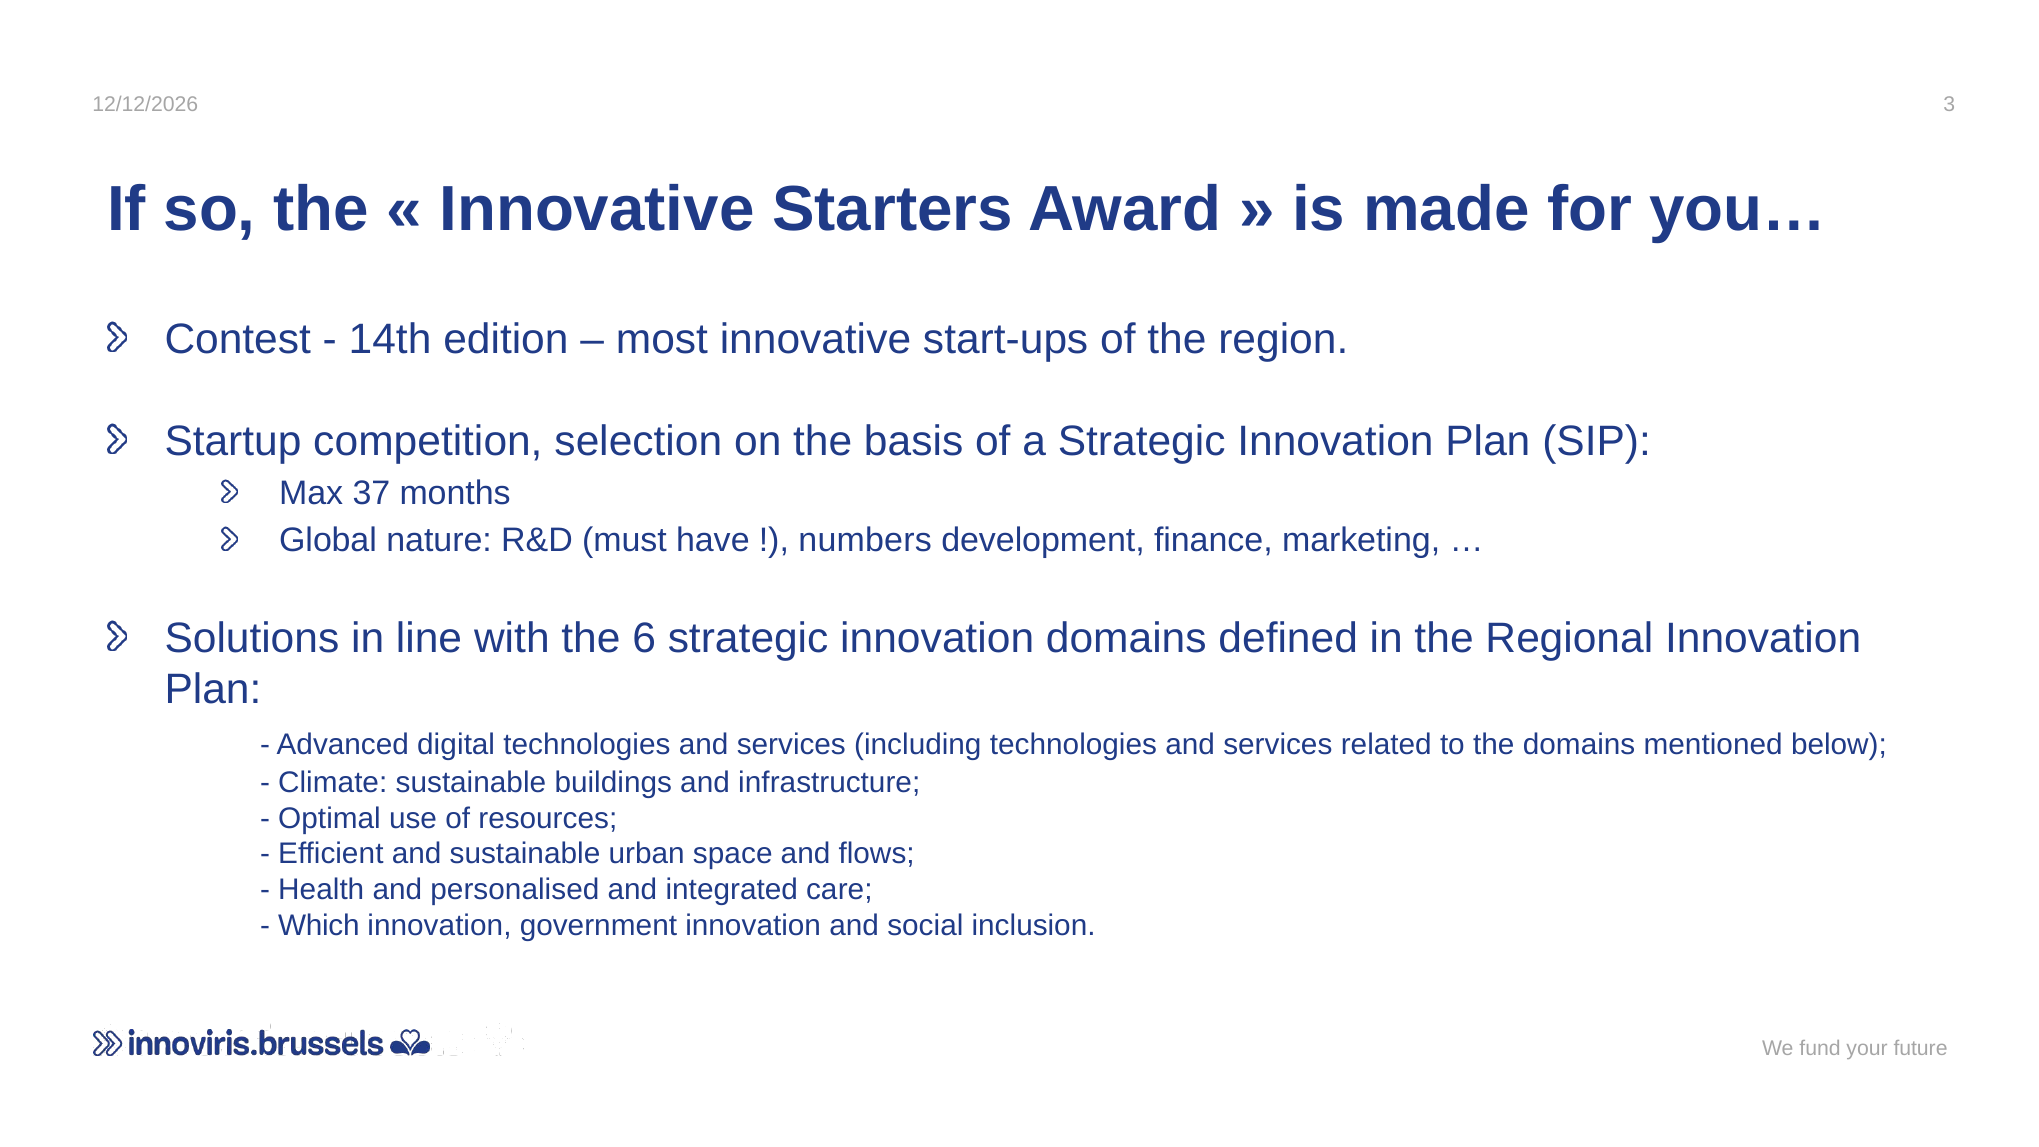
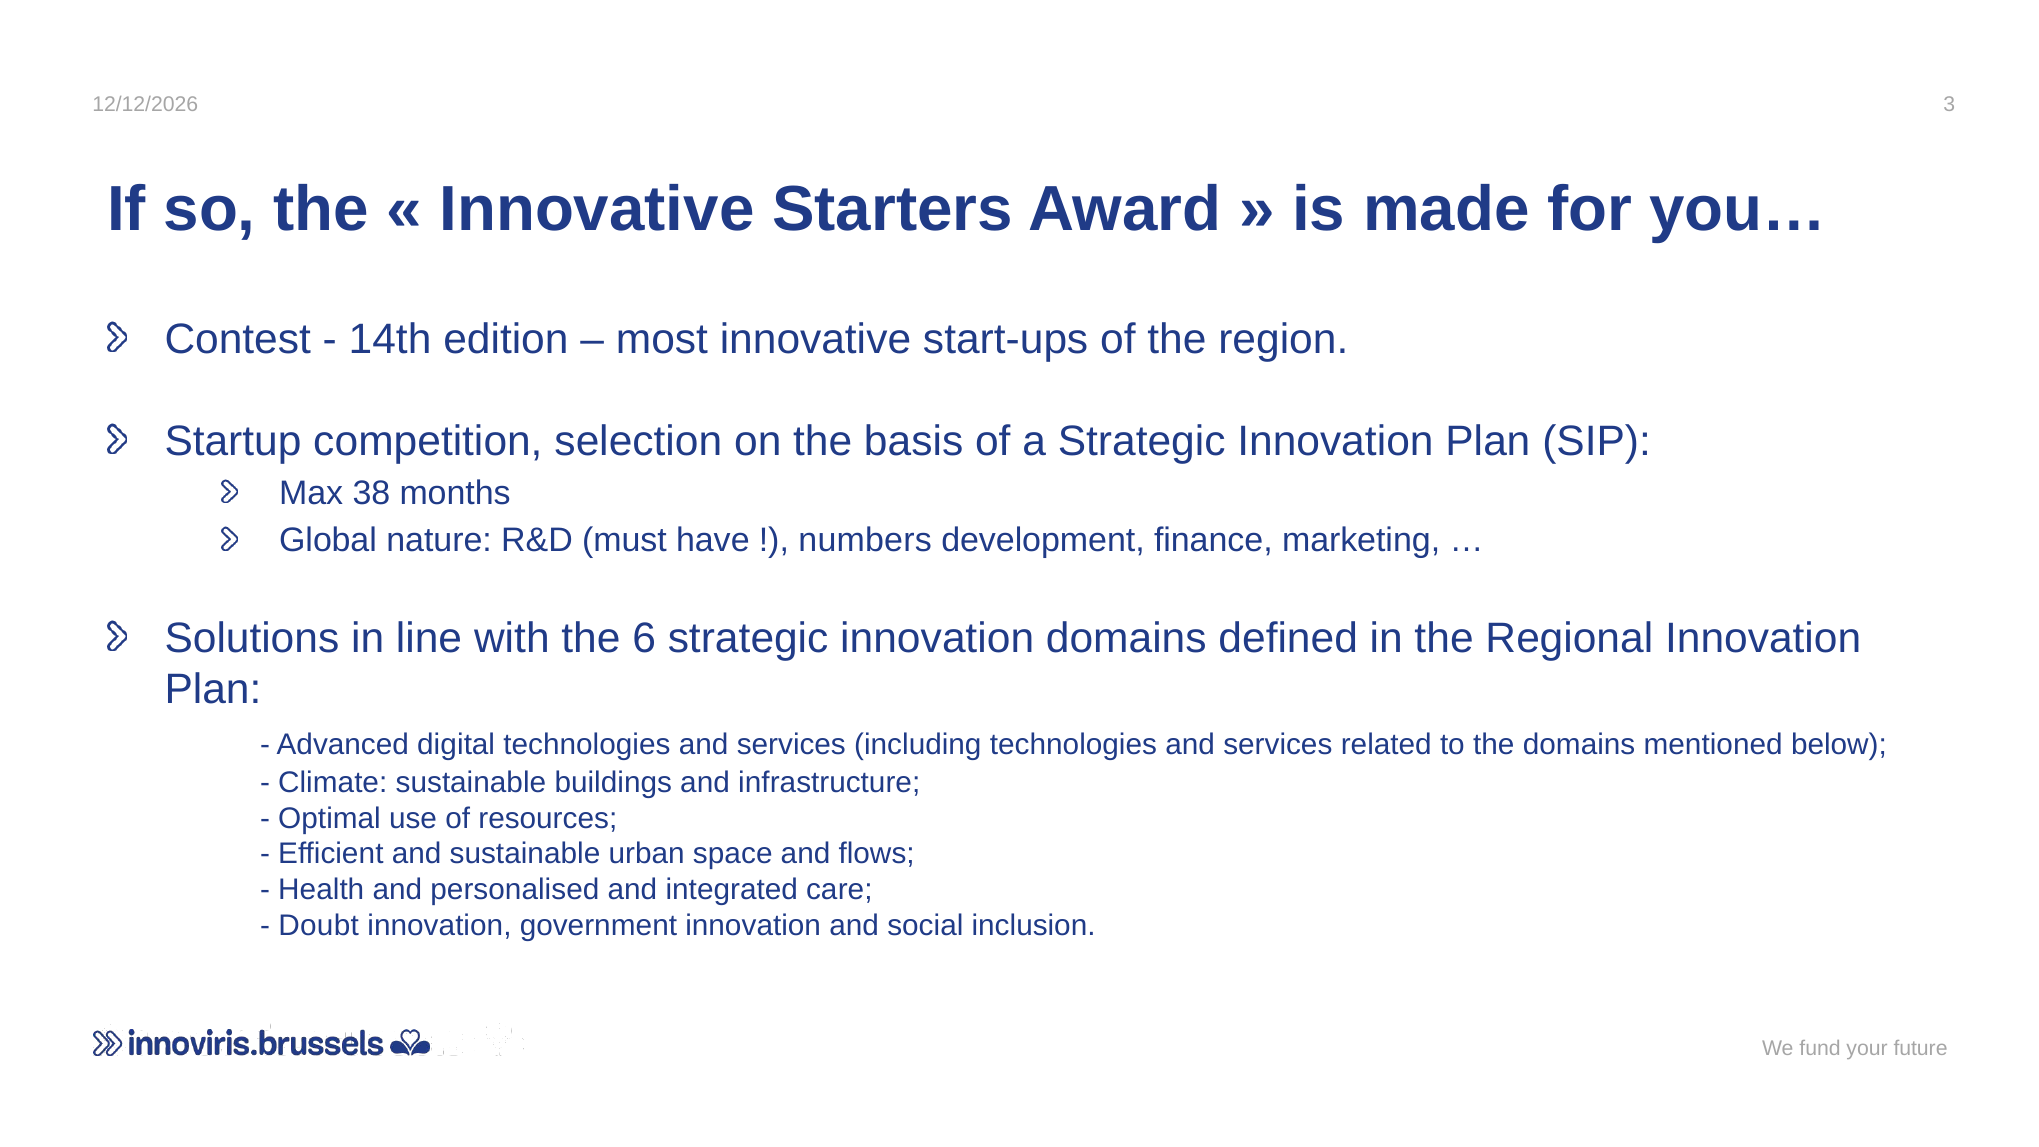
37: 37 -> 38
Which: Which -> Doubt
